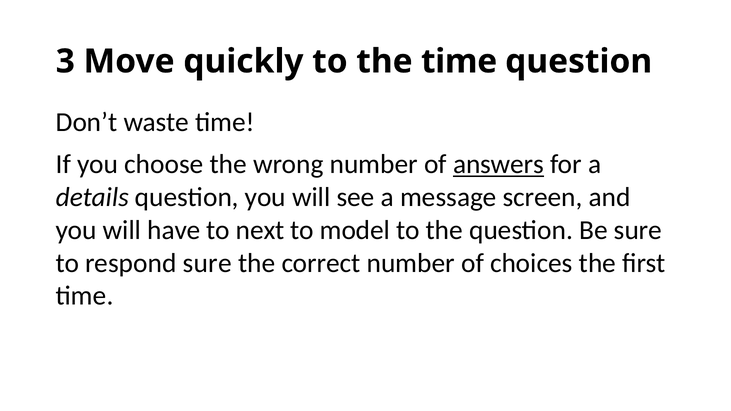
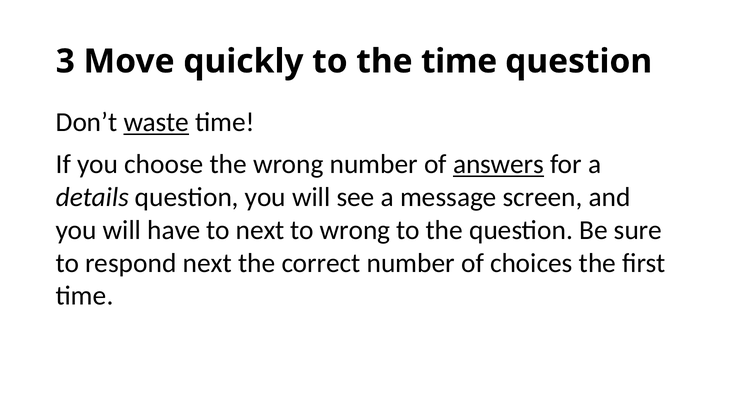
waste underline: none -> present
to model: model -> wrong
respond sure: sure -> next
